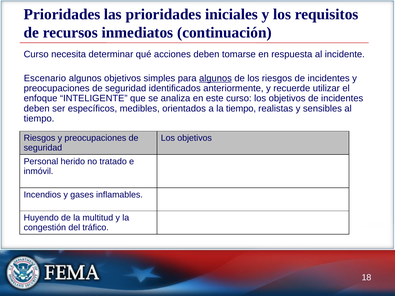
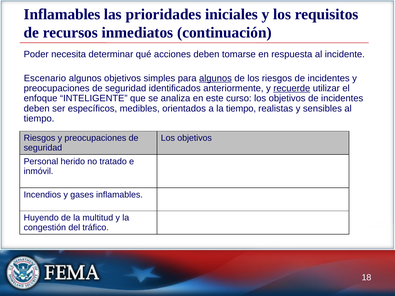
Prioridades at (62, 14): Prioridades -> Inflamables
Curso at (36, 54): Curso -> Poder
recuerde underline: none -> present
